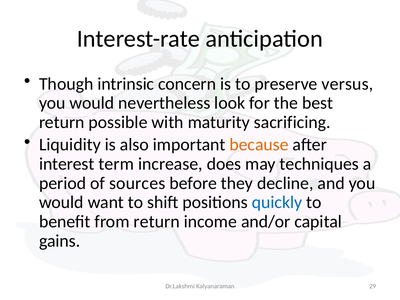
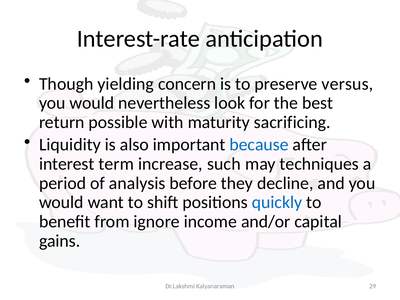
intrinsic: intrinsic -> yielding
because colour: orange -> blue
does: does -> such
sources: sources -> analysis
from return: return -> ignore
